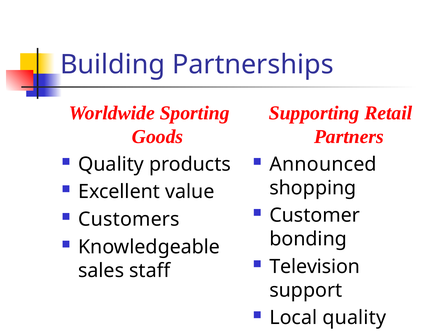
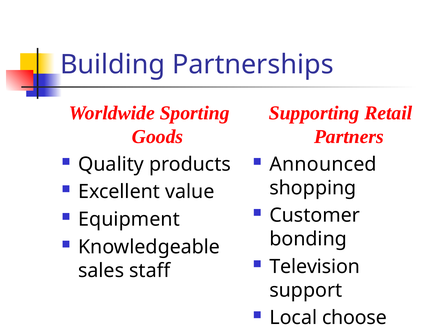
Customers: Customers -> Equipment
Local quality: quality -> choose
